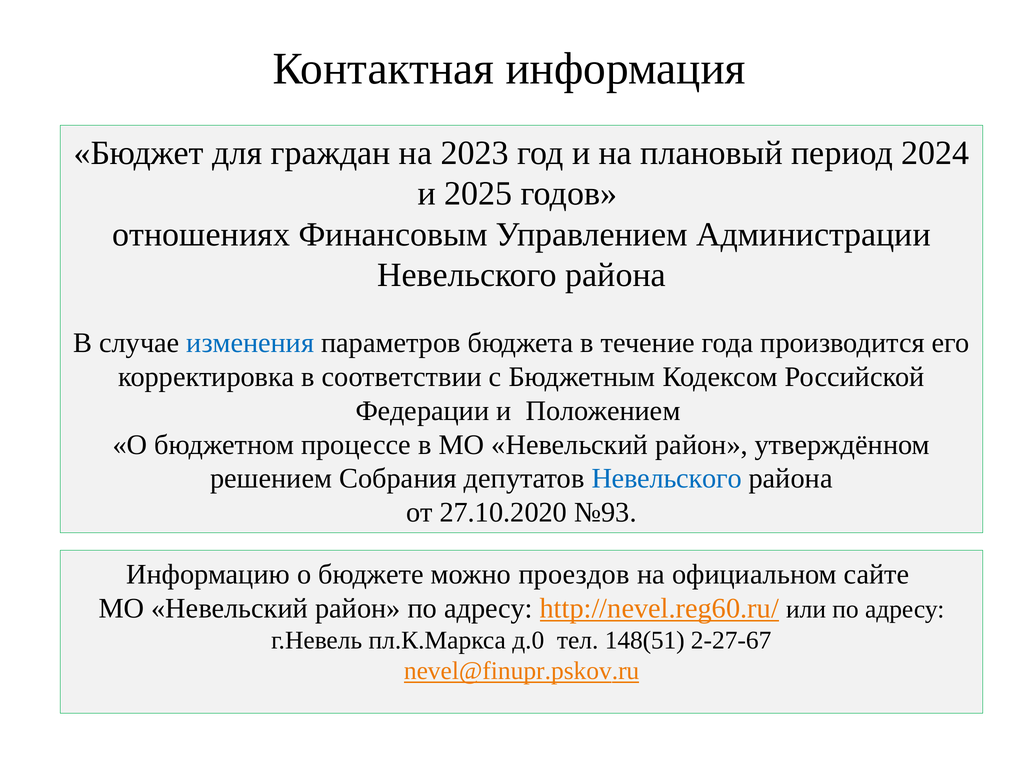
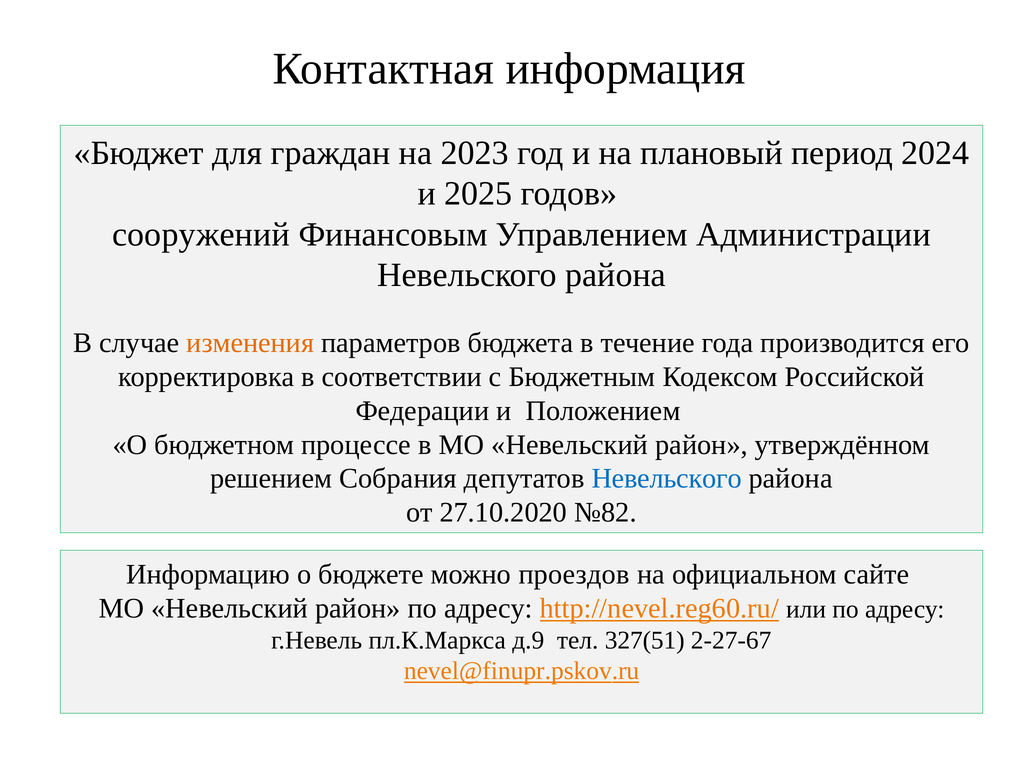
отношениях: отношениях -> сооружений
изменения colour: blue -> orange
№93: №93 -> №82
д.0: д.0 -> д.9
148(51: 148(51 -> 327(51
